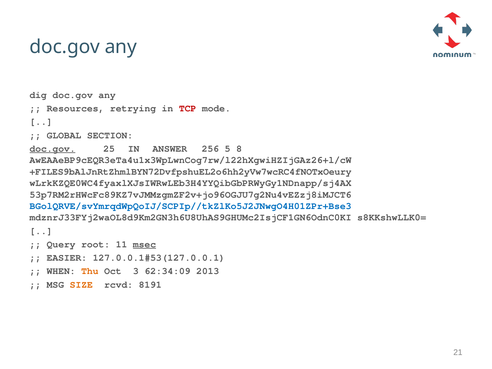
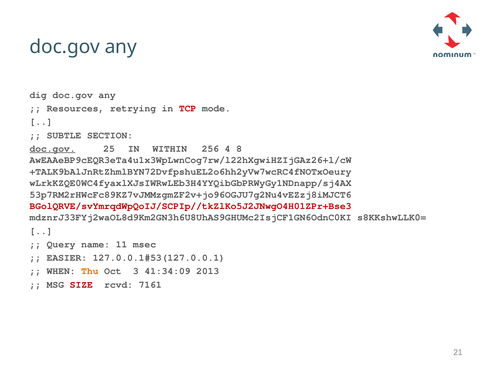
GLOBAL: GLOBAL -> SUBTLE
ANSWER: ANSWER -> WITHIN
5: 5 -> 4
+FILES9bAlJnRtZhmlBYN72DvfpshuEL2o6hh2yVw7wcRC4fNOTxOeury: +FILES9bAlJnRtZhmlBYN72DvfpshuEL2o6hh2yVw7wcRC4fNOTxOeury -> +TALK9bAlJnRtZhmlBYN72DvfpshuEL2o6hh2yVw7wcRC4fNOTxOeury
BGolQRVE/svYmrqdWpQoIJ/SCPIp//tkZlKo5J2JNwgO4H01ZPr+Bse3 colour: blue -> red
root: root -> name
msec underline: present -> none
62:34:09: 62:34:09 -> 41:34:09
SIZE colour: orange -> red
8191: 8191 -> 7161
